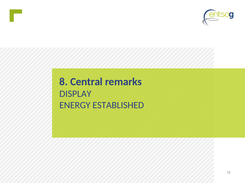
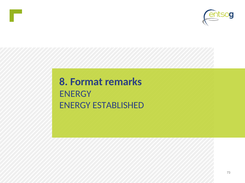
Central: Central -> Format
DISPLAY at (75, 94): DISPLAY -> ENERGY
